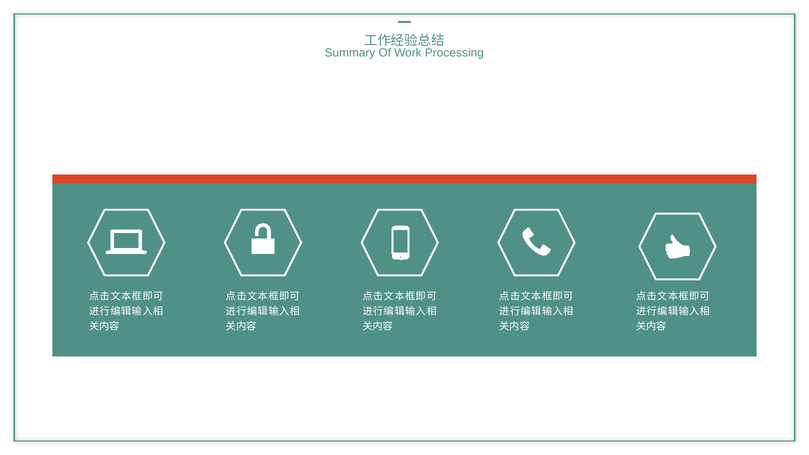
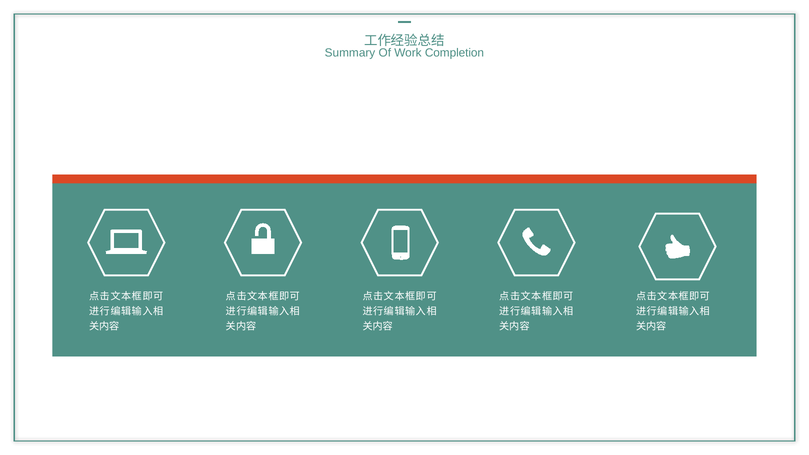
Processing: Processing -> Completion
